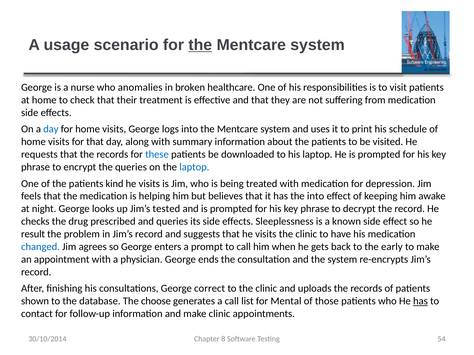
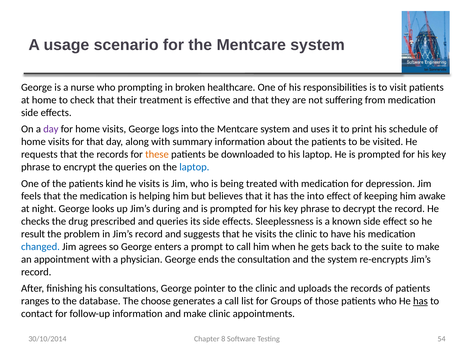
the at (200, 45) underline: present -> none
anomalies: anomalies -> prompting
day at (51, 129) colour: blue -> purple
these colour: blue -> orange
tested: tested -> during
early: early -> suite
correct: correct -> pointer
shown: shown -> ranges
Mental: Mental -> Groups
